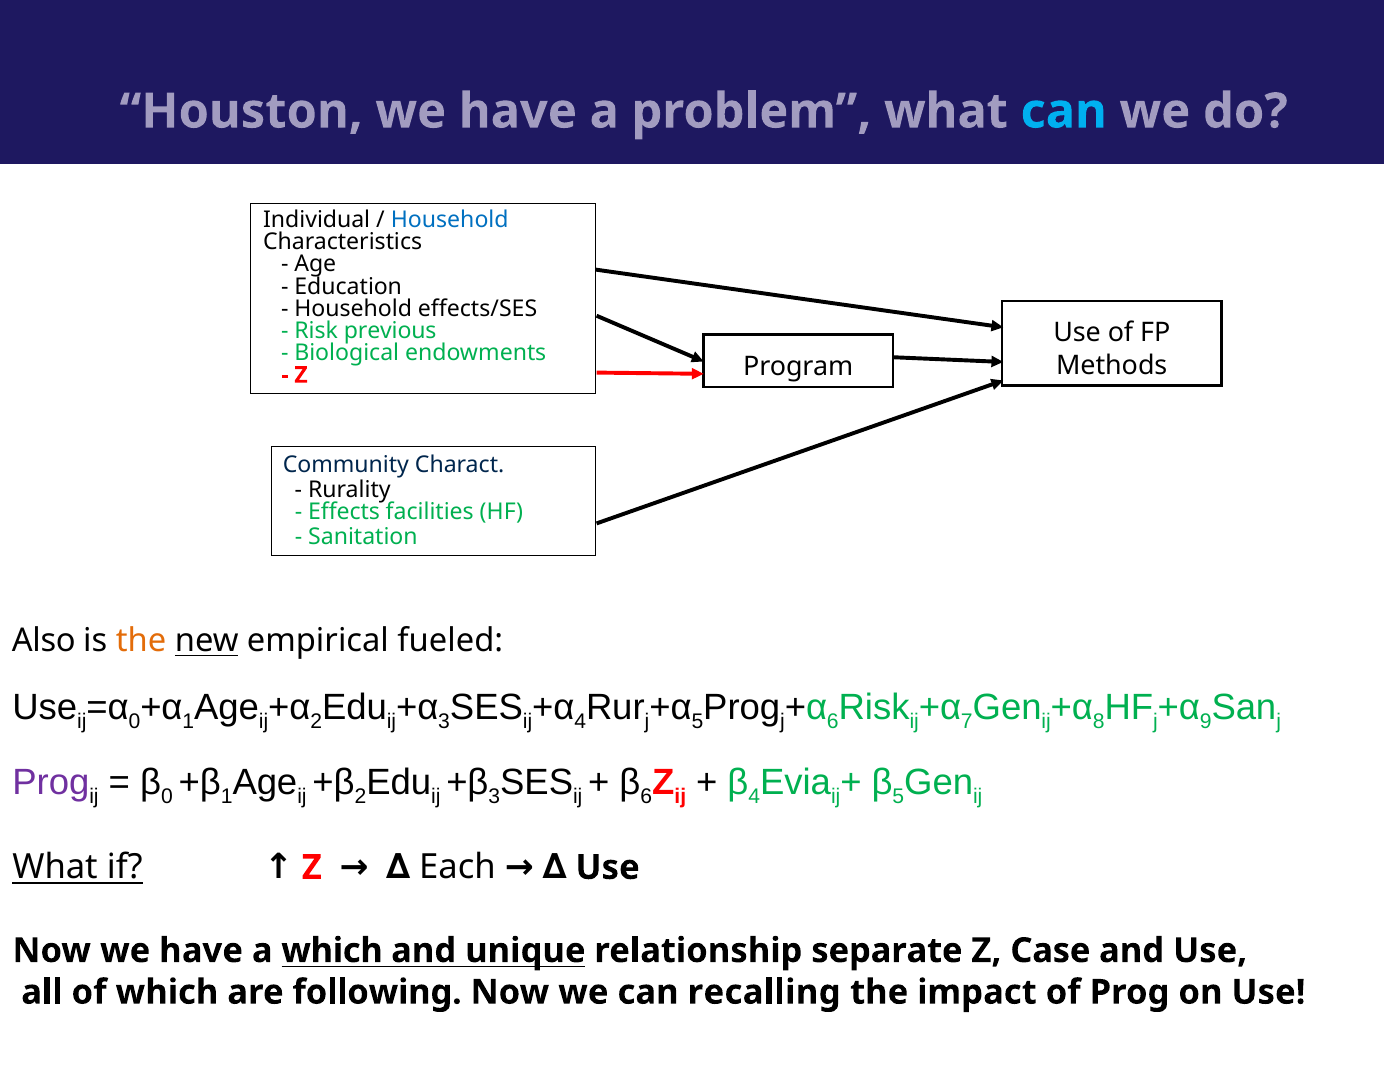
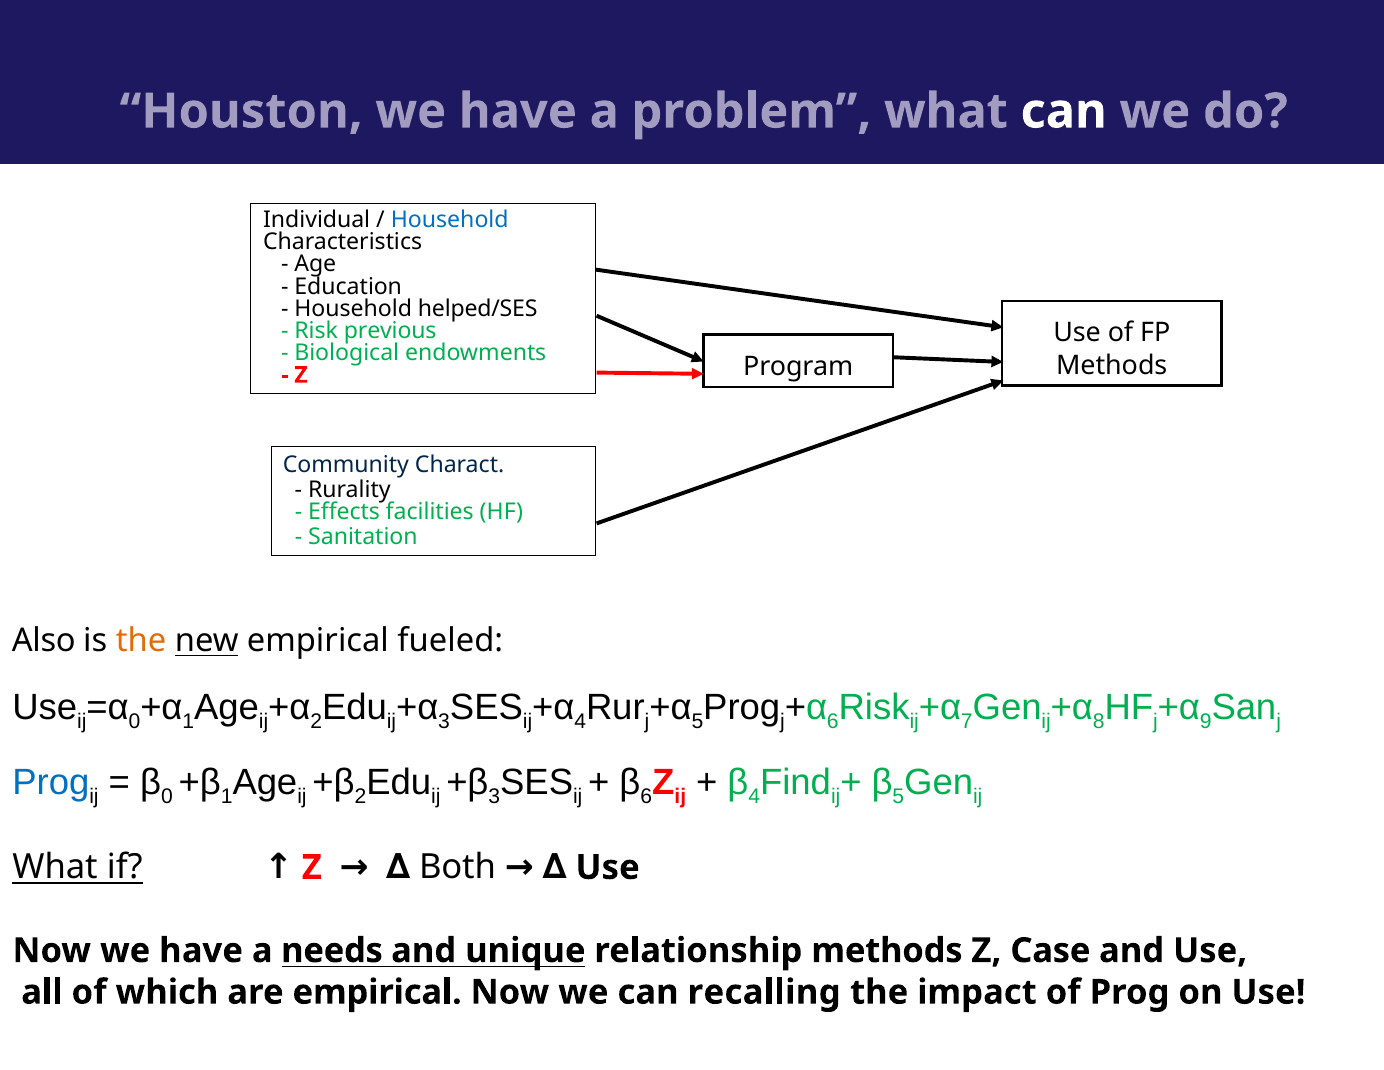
can at (1064, 111) colour: light blue -> white
effects/SES: effects/SES -> helped/SES
Prog at (51, 782) colour: purple -> blue
Evia: Evia -> Find
Each: Each -> Both
a which: which -> needs
relationship separate: separate -> methods
are following: following -> empirical
